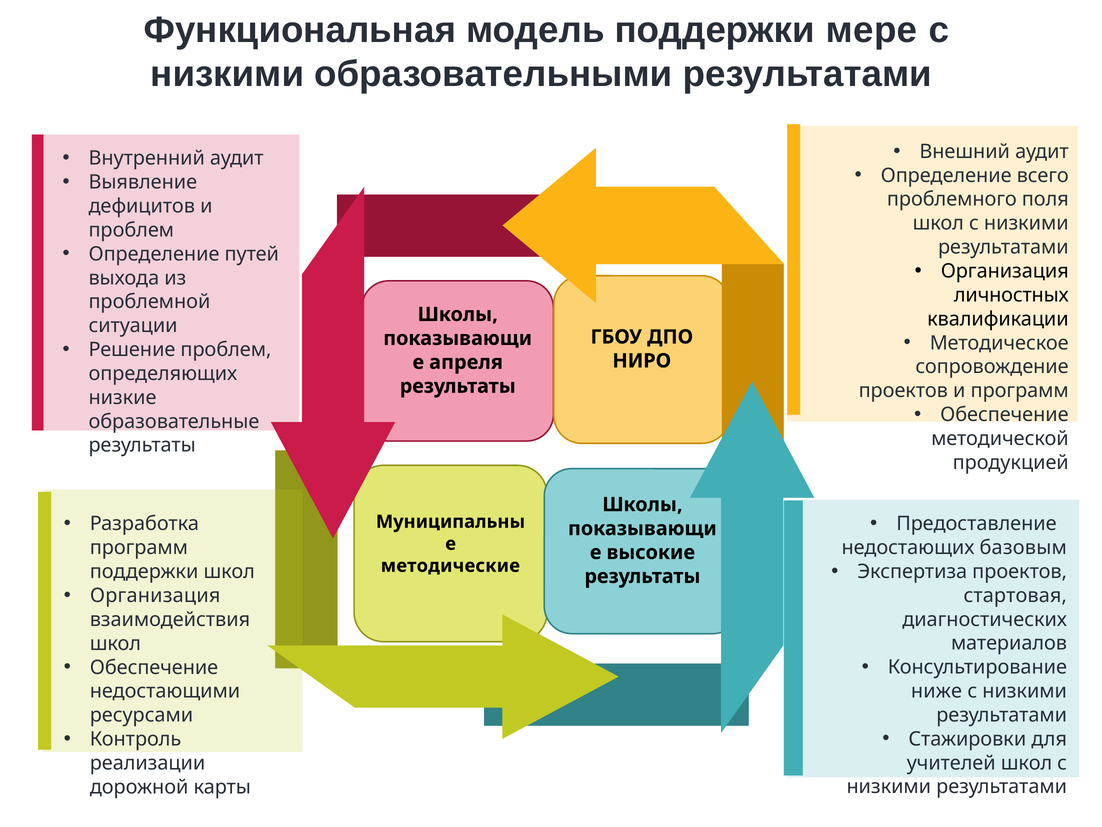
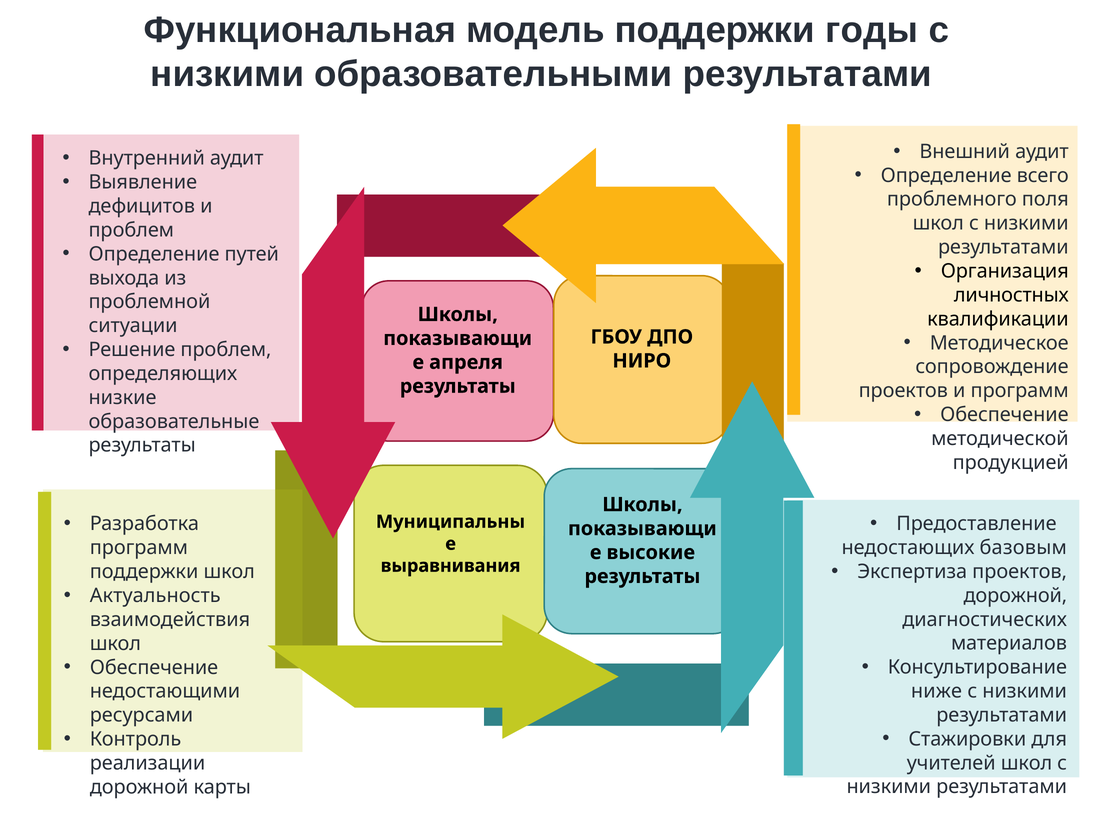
мере: мере -> годы
методические: методические -> выравнивания
Организация at (155, 595): Организация -> Актуальность
стартовая at (1015, 595): стартовая -> дорожной
